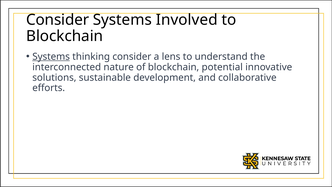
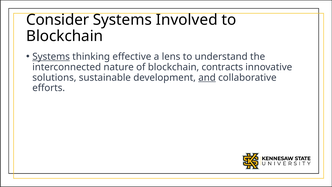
thinking consider: consider -> effective
potential: potential -> contracts
and underline: none -> present
